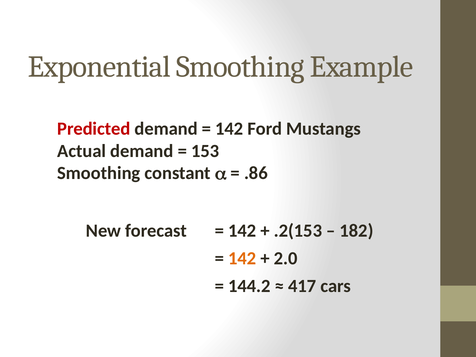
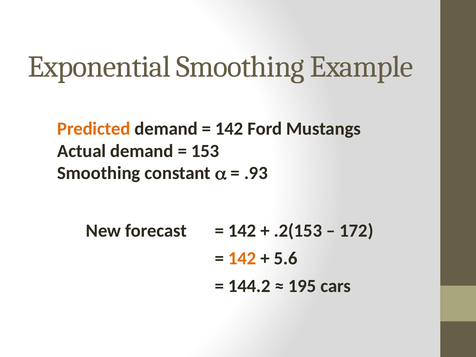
Predicted colour: red -> orange
.86: .86 -> .93
182: 182 -> 172
2.0: 2.0 -> 5.6
417: 417 -> 195
